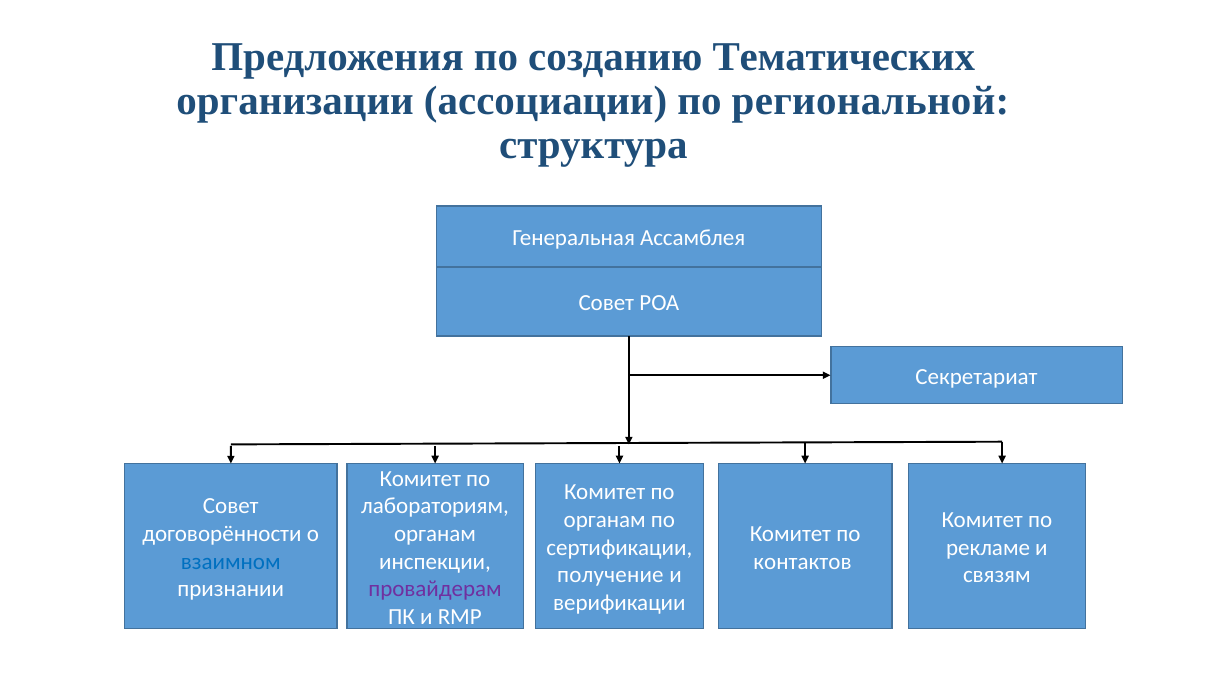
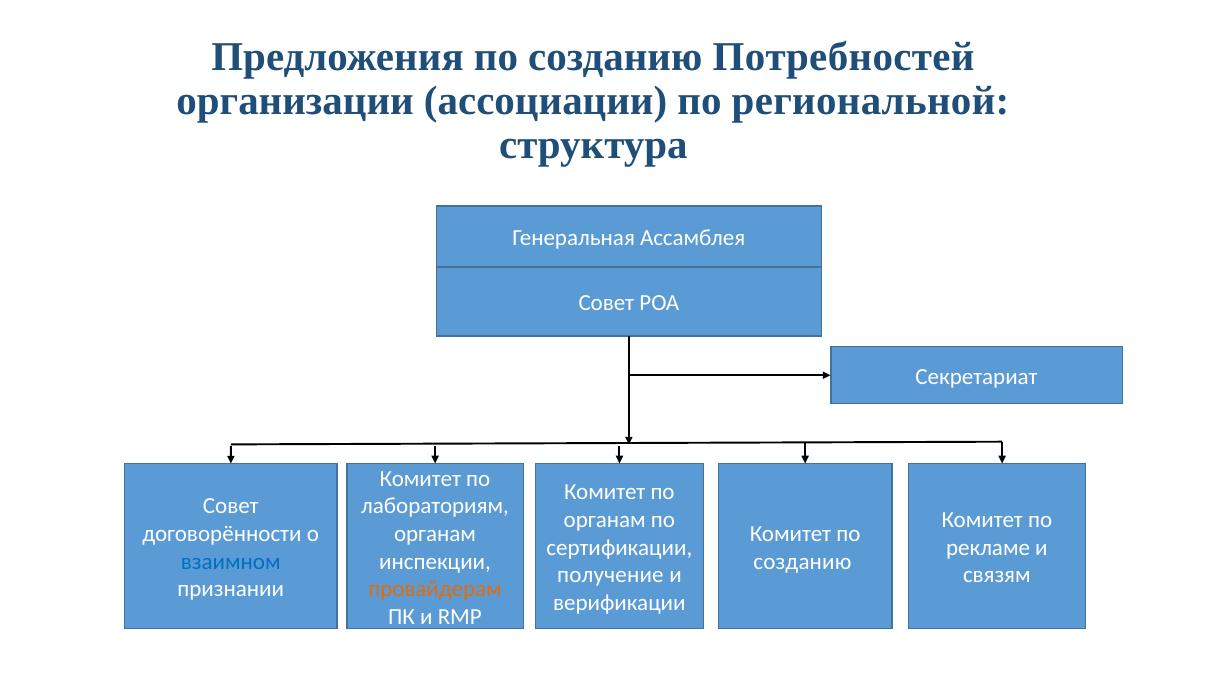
Тематических: Тематических -> Потребностей
контактов at (802, 562): контактов -> созданию
провайдерам colour: purple -> orange
